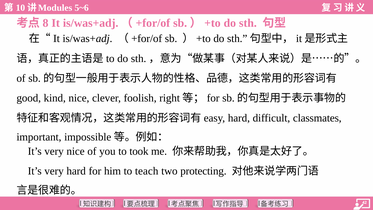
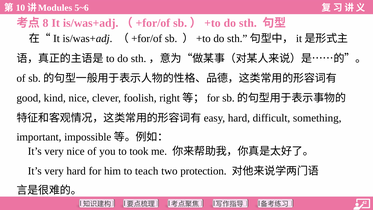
classmates: classmates -> something
protecting: protecting -> protection
